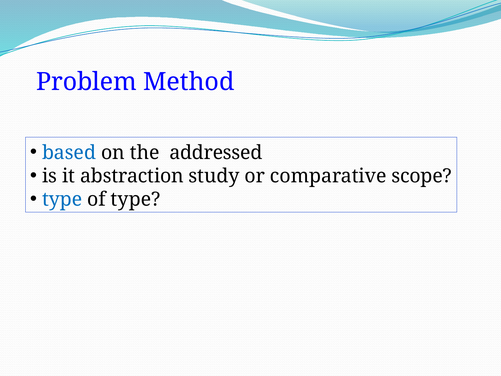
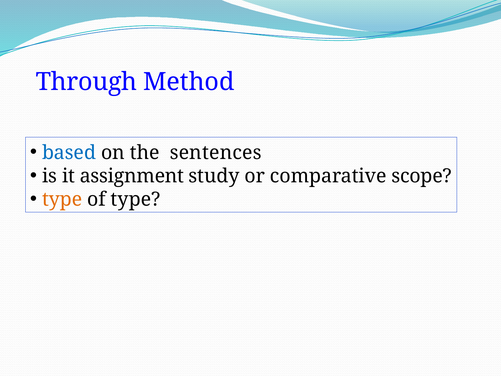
Problem: Problem -> Through
addressed: addressed -> sentences
abstraction: abstraction -> assignment
type at (62, 199) colour: blue -> orange
